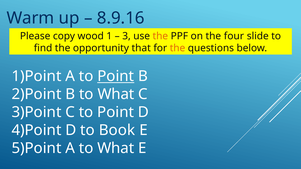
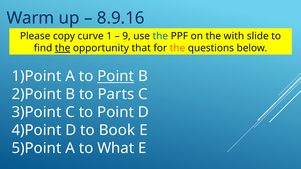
wood: wood -> curve
3: 3 -> 9
the at (160, 36) colour: orange -> blue
four: four -> with
the at (63, 48) underline: none -> present
B to What: What -> Parts
